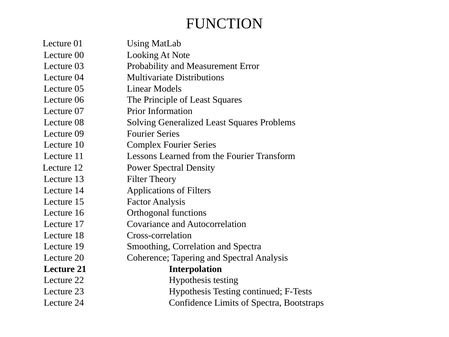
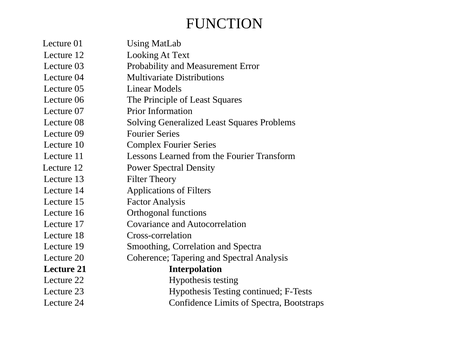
00 at (79, 55): 00 -> 12
Note: Note -> Text
